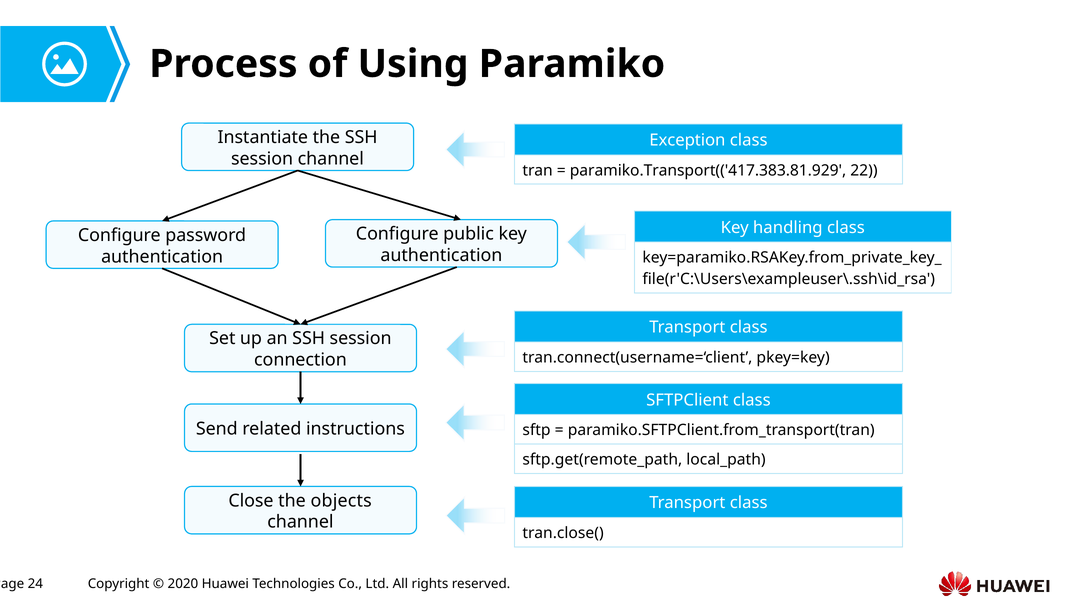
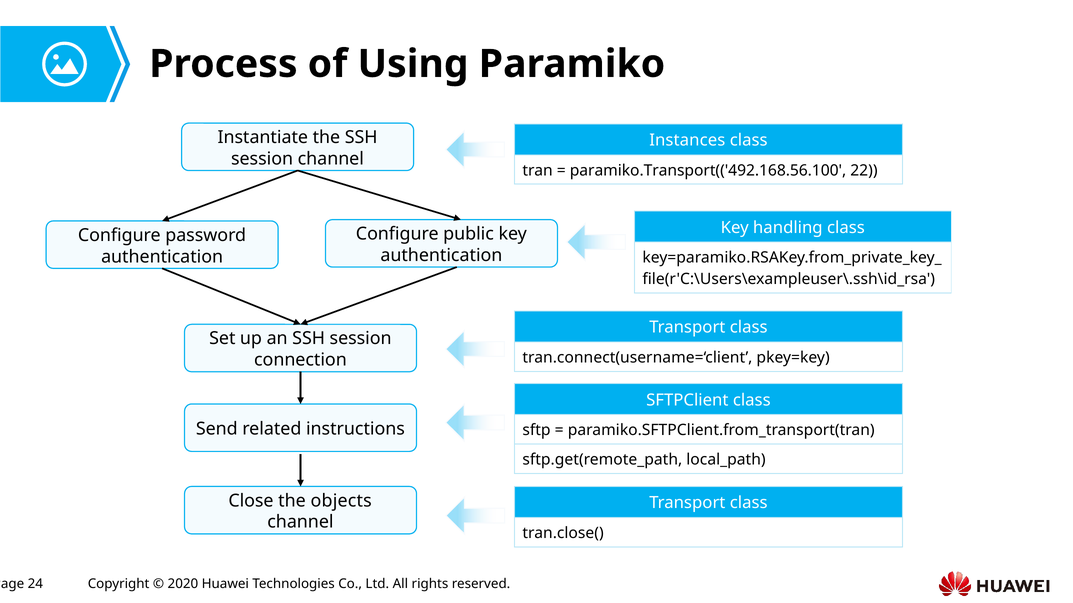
Exception: Exception -> Instances
paramiko.Transport(('417.383.81.929: paramiko.Transport(('417.383.81.929 -> paramiko.Transport(('492.168.56.100
